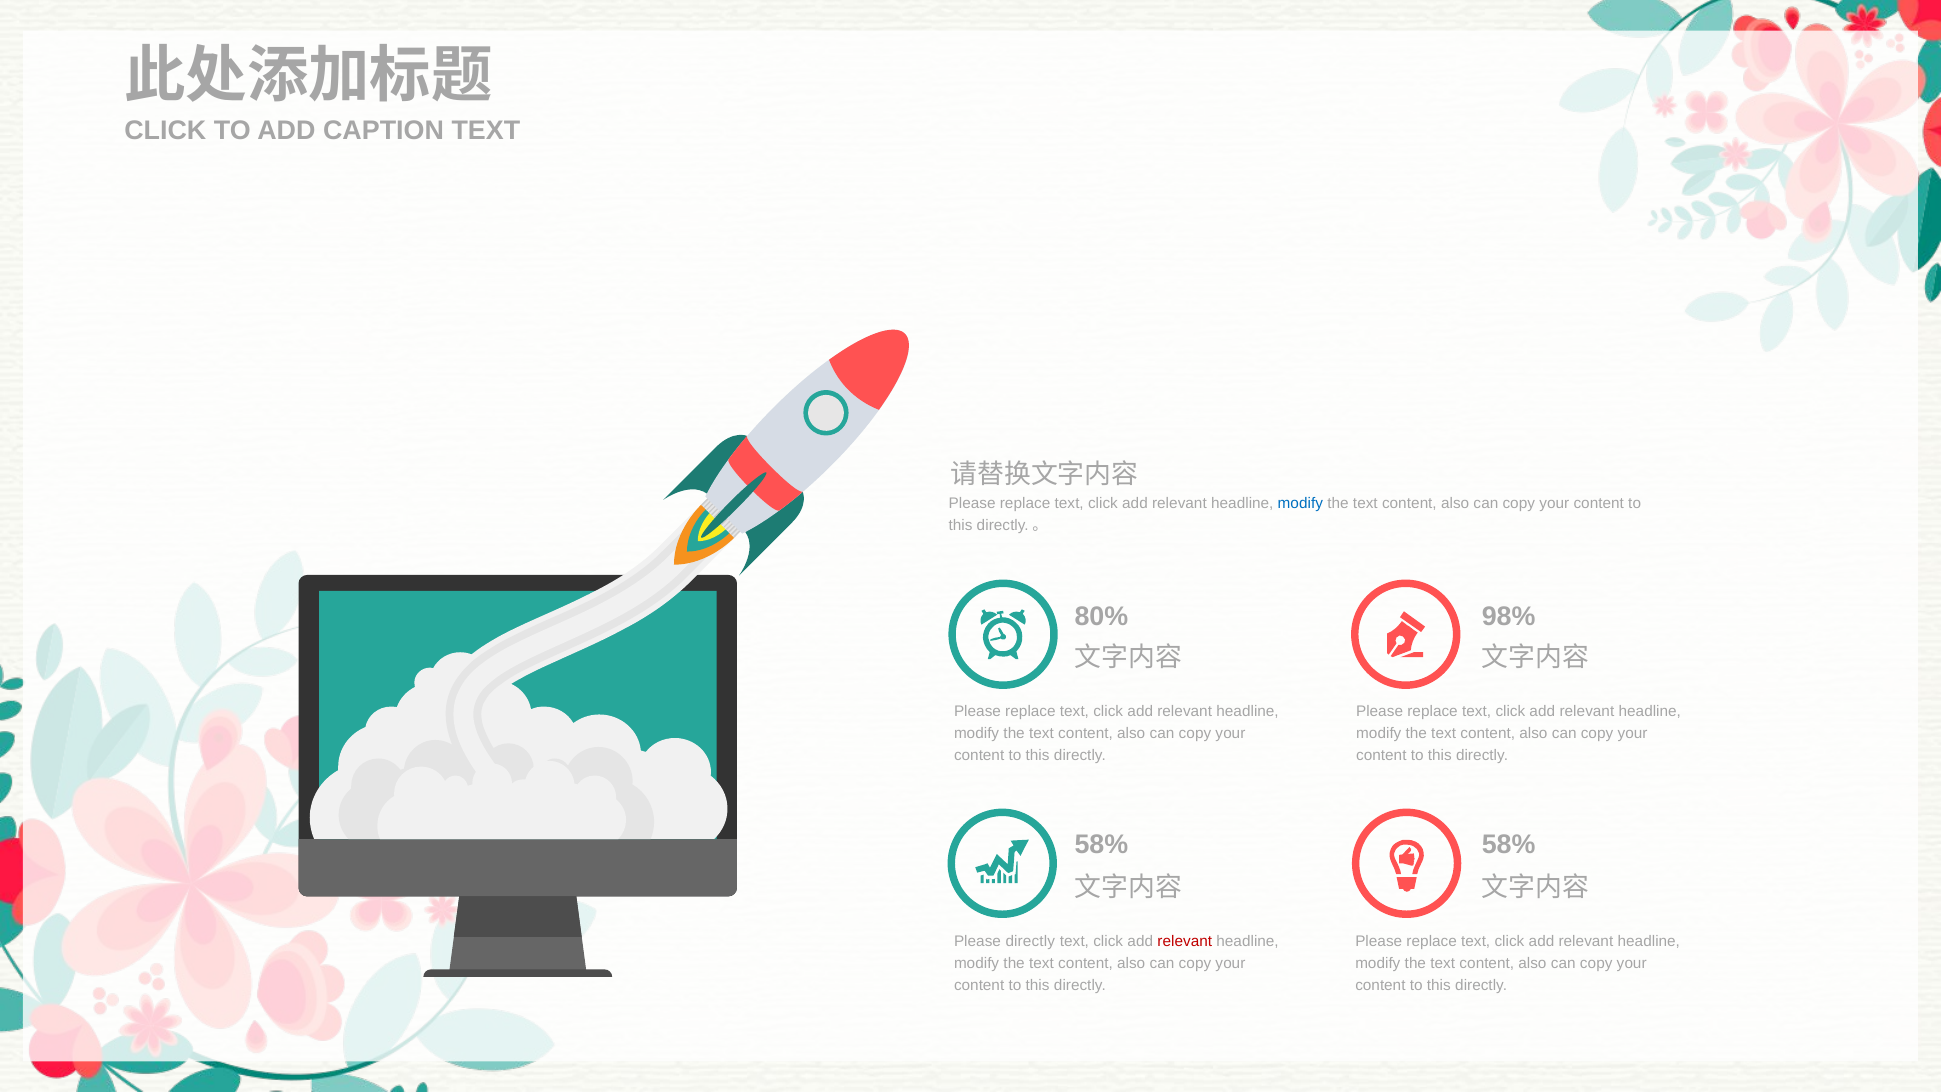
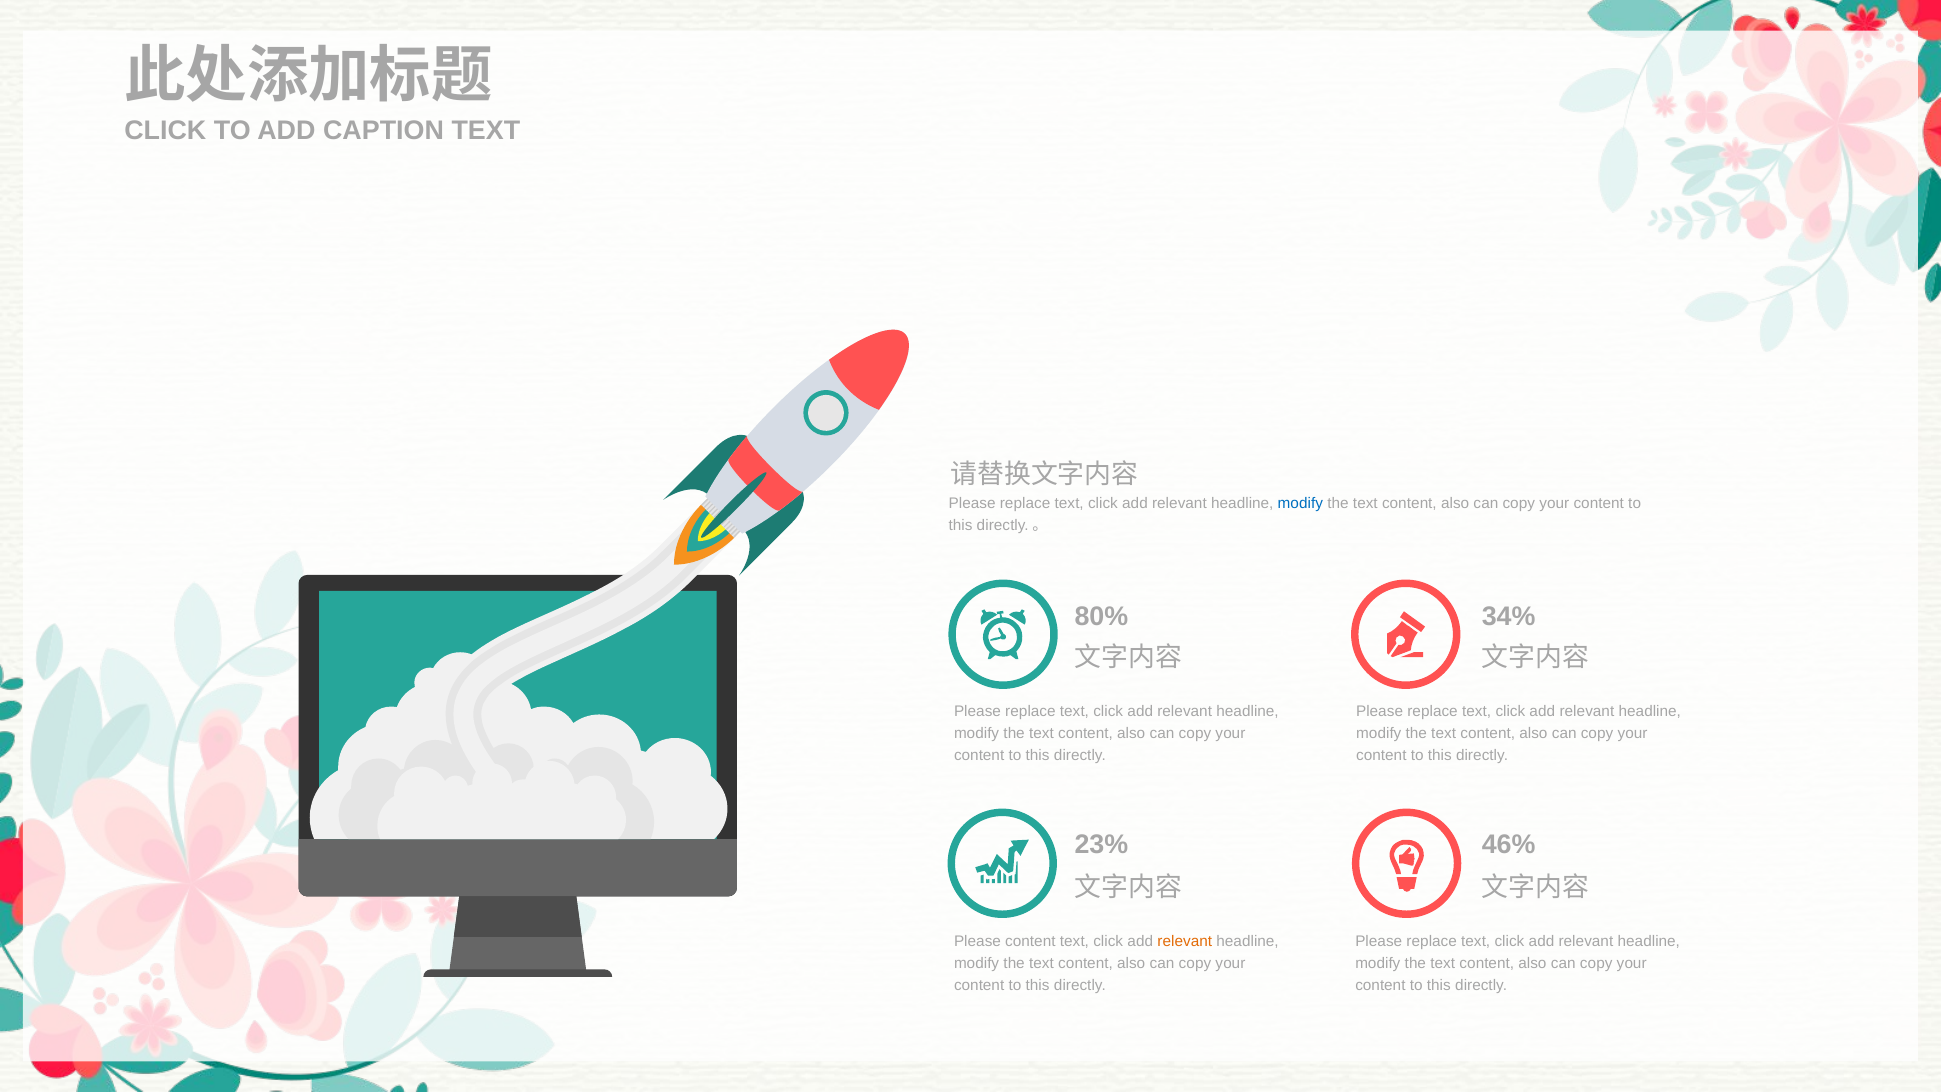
98%: 98% -> 34%
58% at (1101, 844): 58% -> 23%
58% at (1509, 844): 58% -> 46%
Please directly: directly -> content
relevant at (1185, 941) colour: red -> orange
